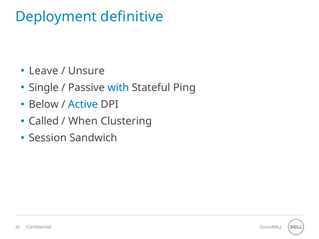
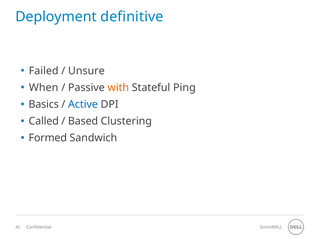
Leave: Leave -> Failed
Single: Single -> When
with colour: blue -> orange
Below: Below -> Basics
When: When -> Based
Session: Session -> Formed
